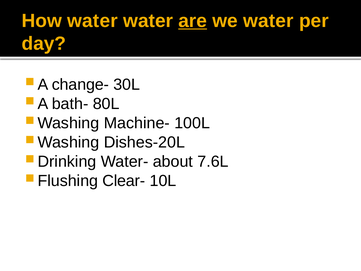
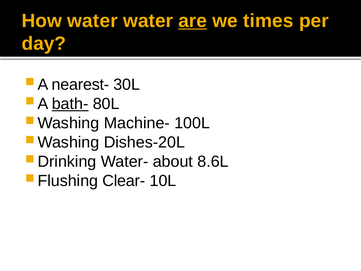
we water: water -> times
change-: change- -> nearest-
bath- underline: none -> present
7.6L: 7.6L -> 8.6L
